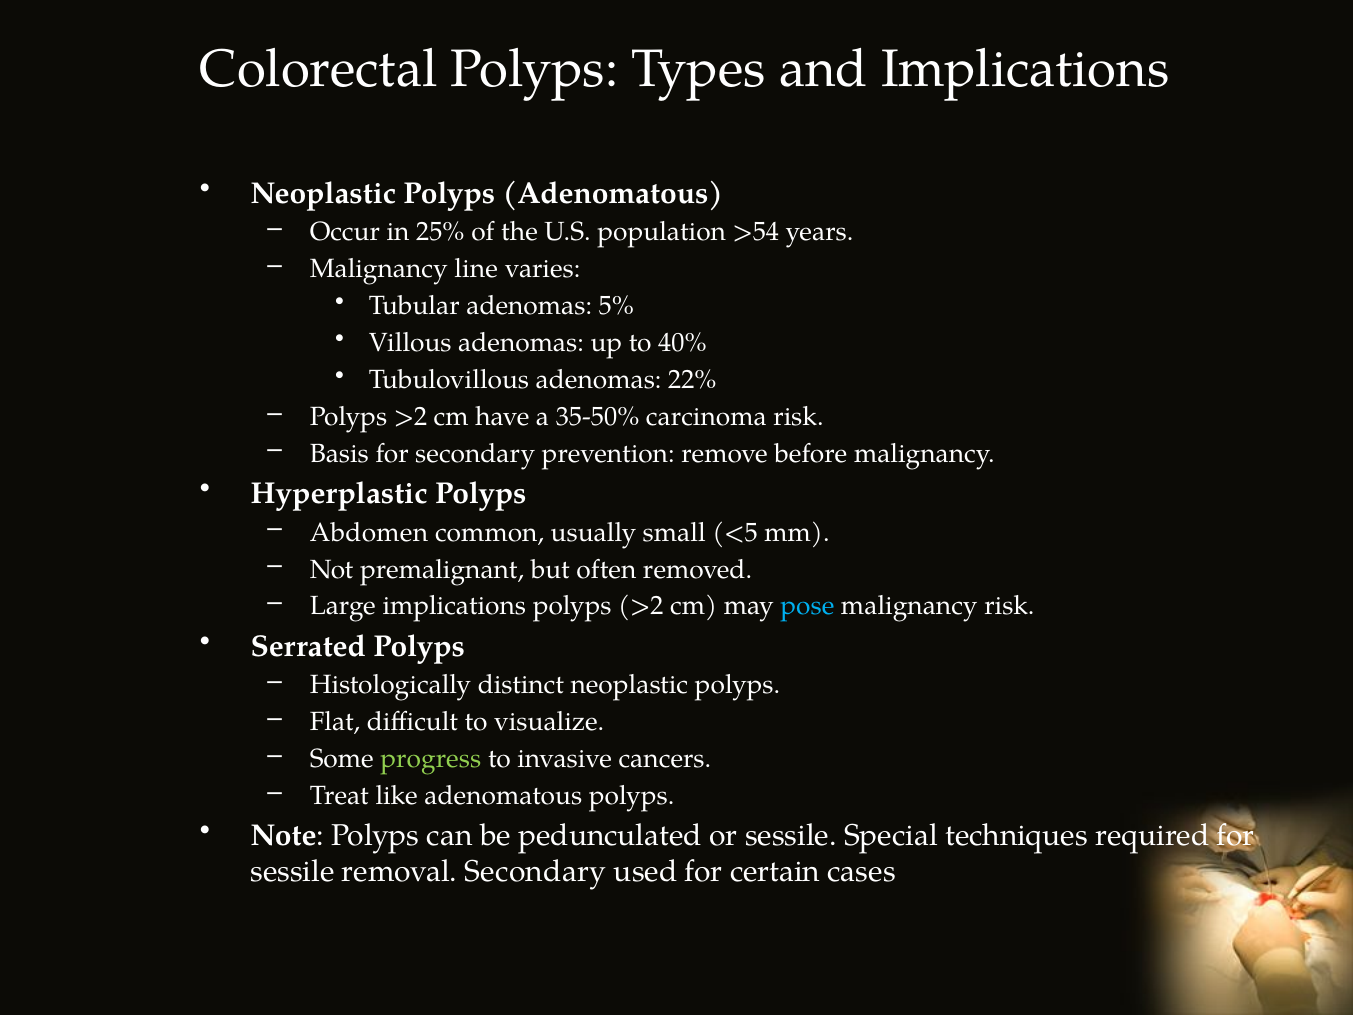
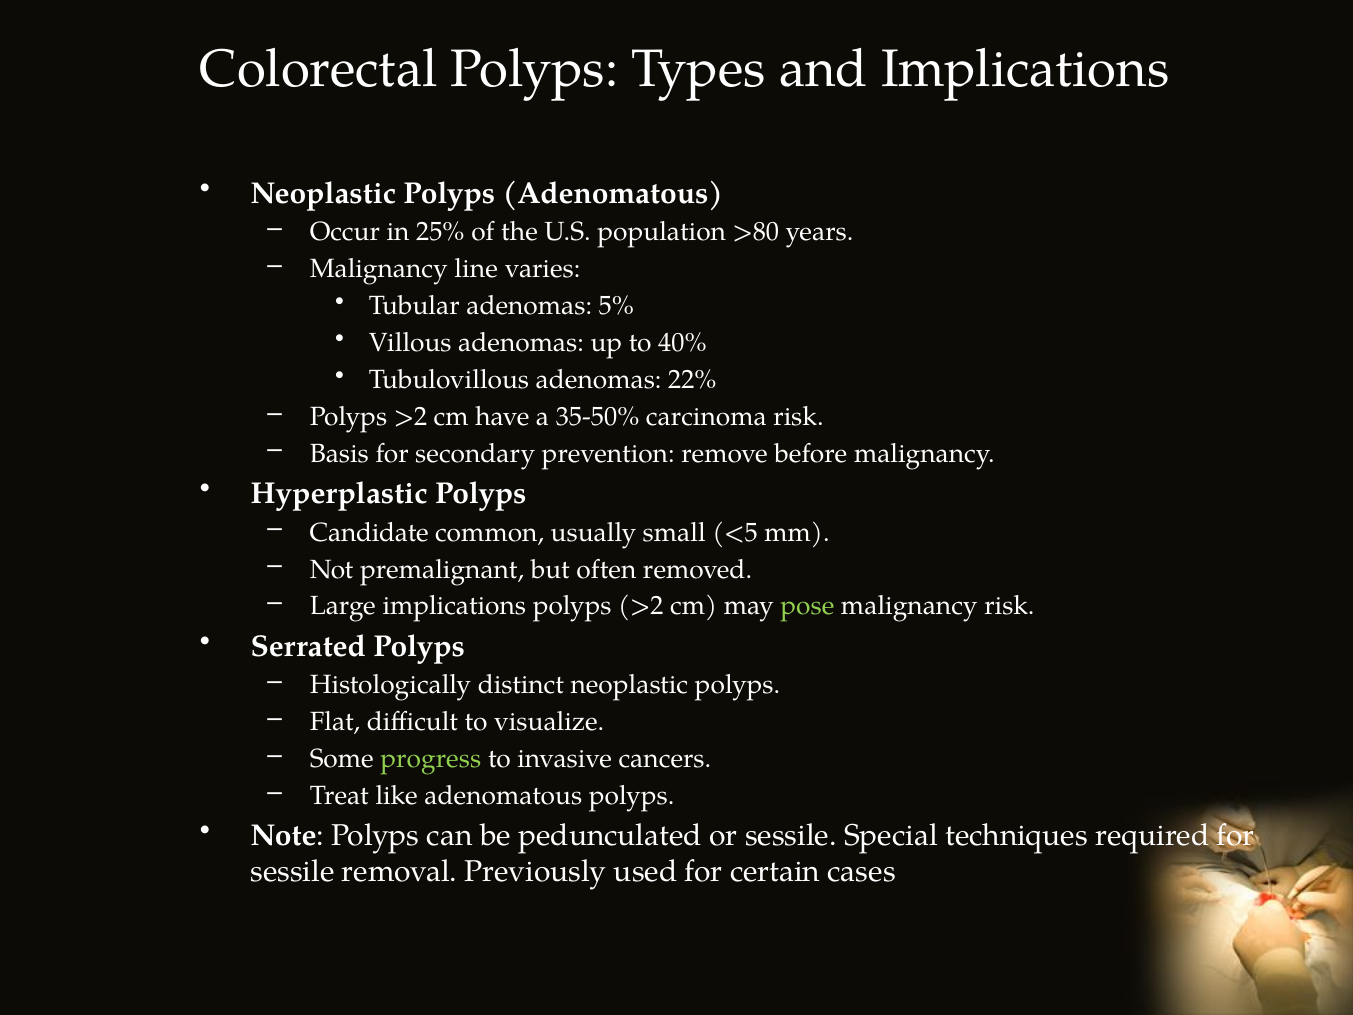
>54: >54 -> >80
Abdomen: Abdomen -> Candidate
pose colour: light blue -> light green
removal Secondary: Secondary -> Previously
